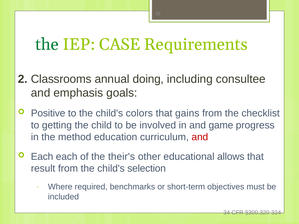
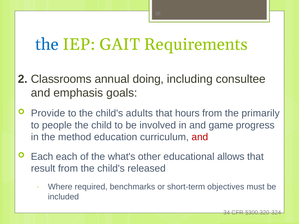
the at (47, 45) colour: green -> blue
CASE: CASE -> GAIT
Positive: Positive -> Provide
colors: colors -> adults
gains: gains -> hours
checklist: checklist -> primarily
getting: getting -> people
their's: their's -> what's
selection: selection -> released
